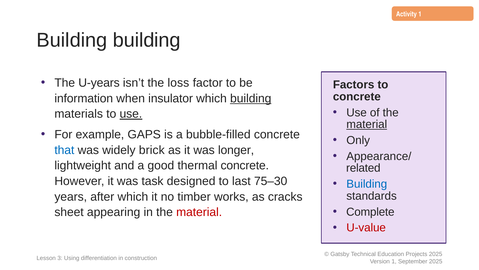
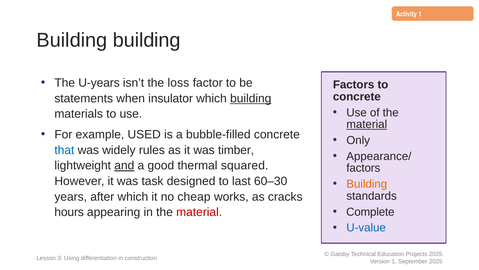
information: information -> statements
use at (131, 114) underline: present -> none
GAPS: GAPS -> USED
brick: brick -> rules
longer: longer -> timber
and underline: none -> present
thermal concrete: concrete -> squared
related at (363, 168): related -> factors
75–30: 75–30 -> 60–30
Building at (367, 184) colour: blue -> orange
timber: timber -> cheap
sheet: sheet -> hours
U-value colour: red -> blue
